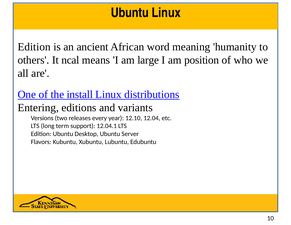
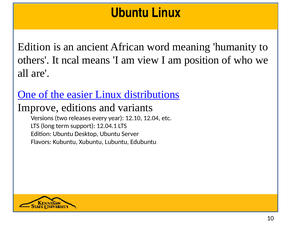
large: large -> view
install: install -> easier
Entering: Entering -> Improve
